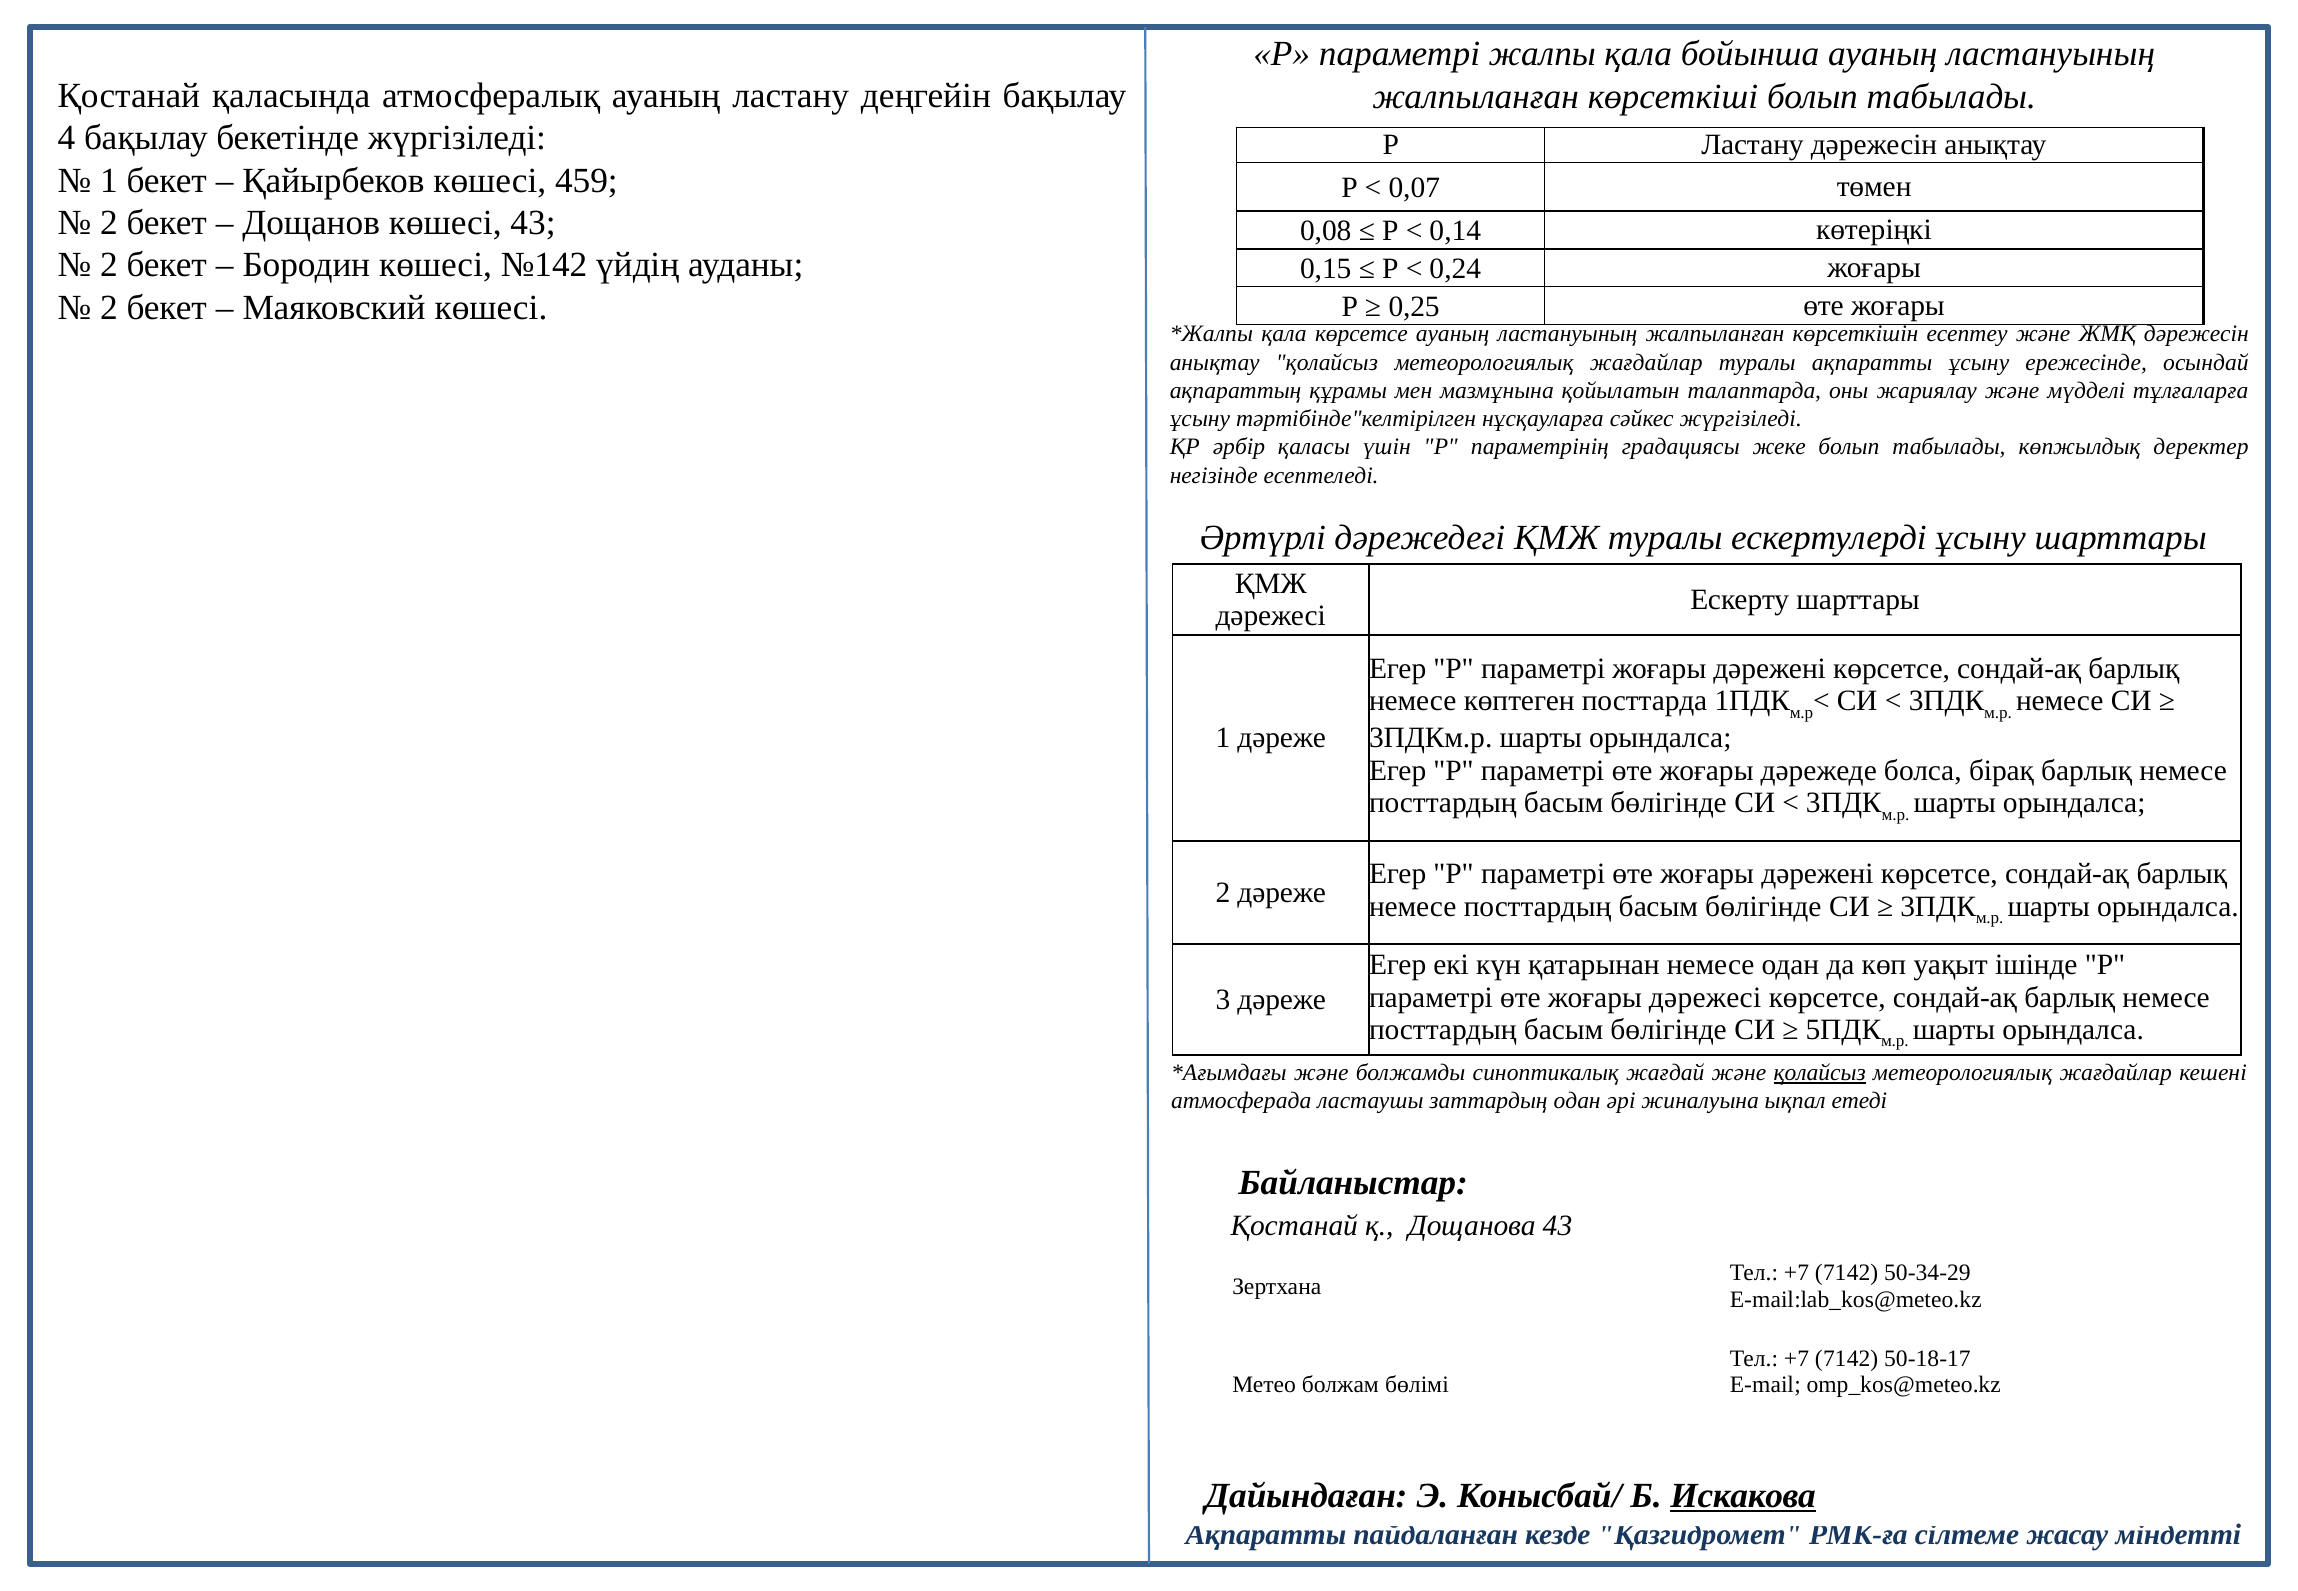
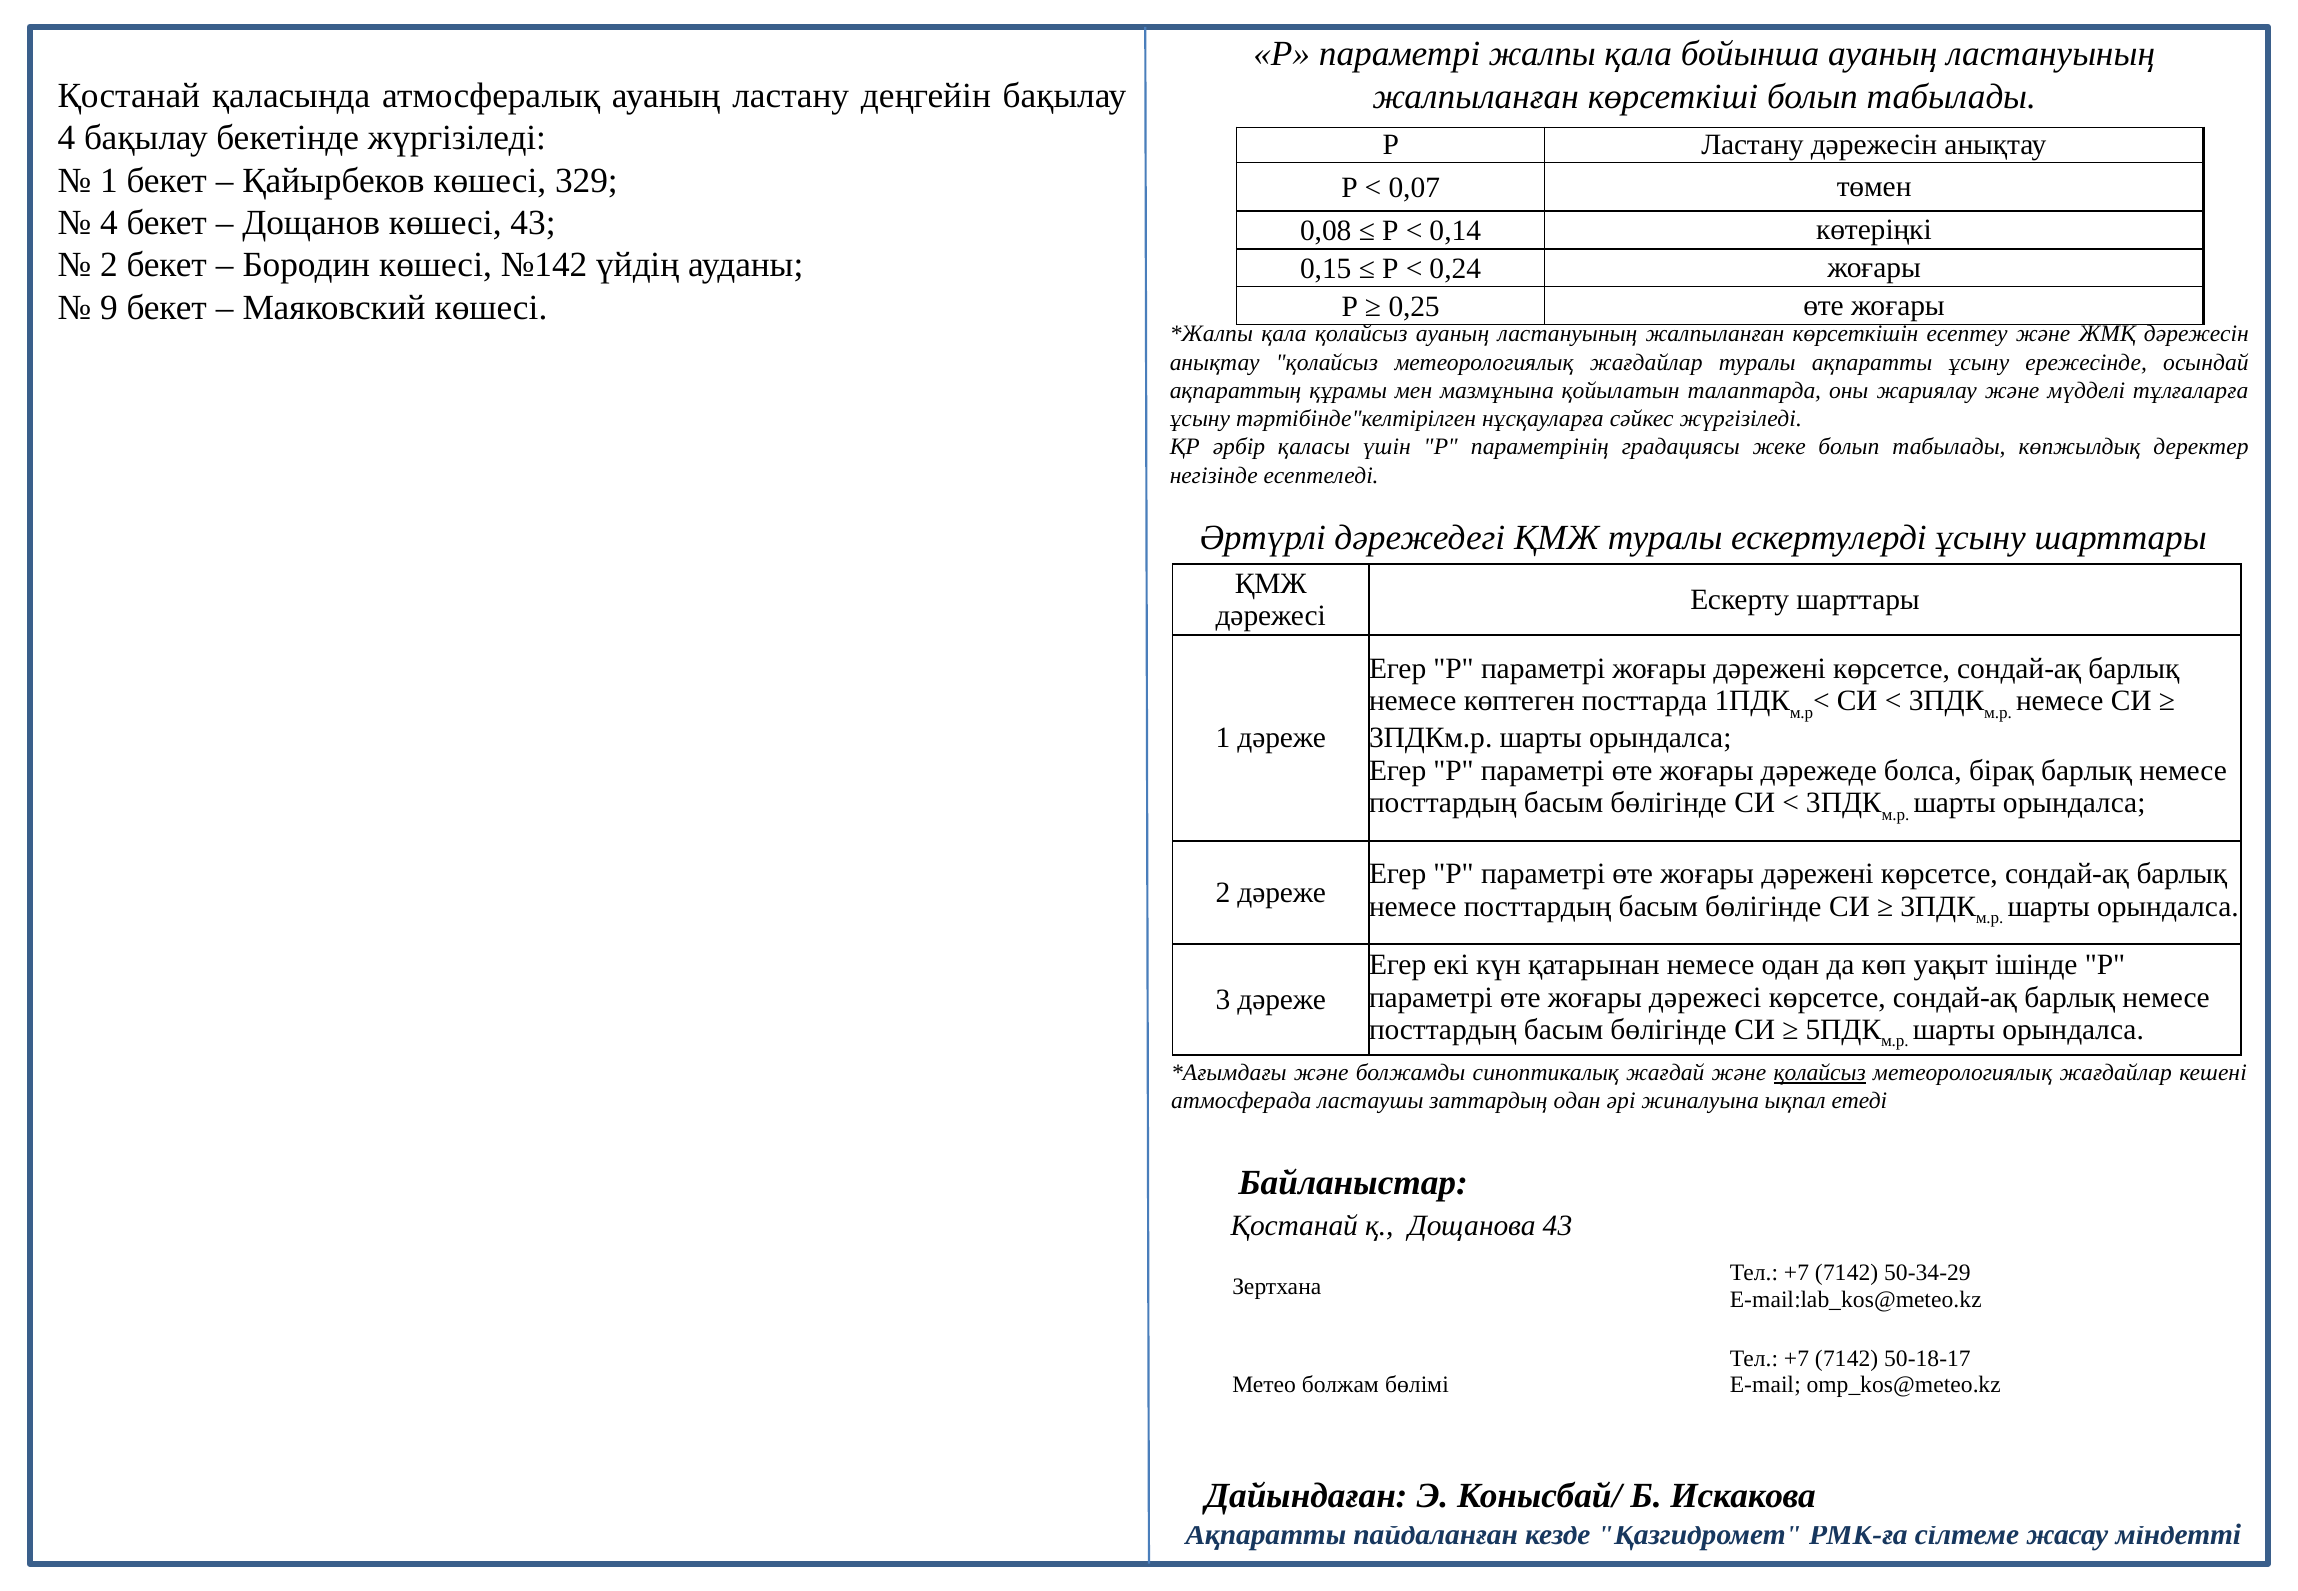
459: 459 -> 329
2 at (109, 223): 2 -> 4
2 at (109, 308): 2 -> 9
қала көрсетсе: көрсетсе -> қолайсыз
Искакова underline: present -> none
